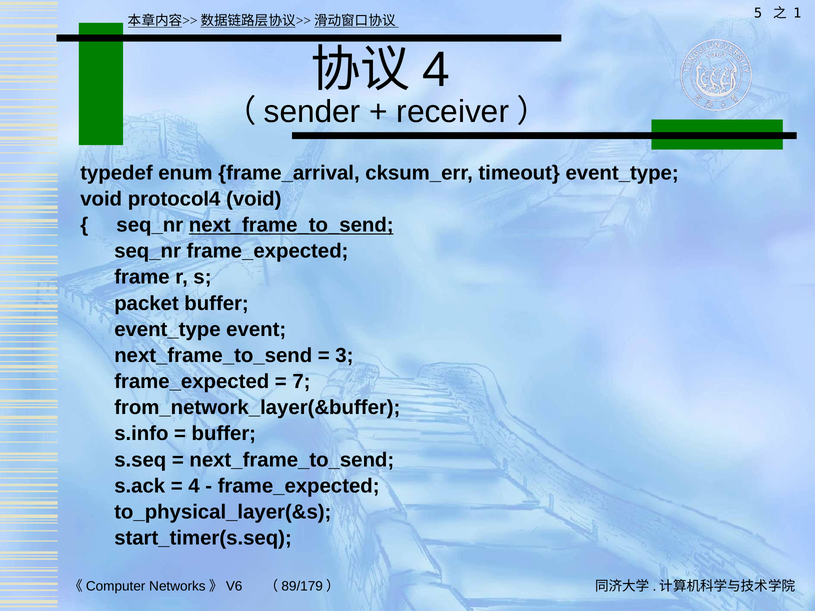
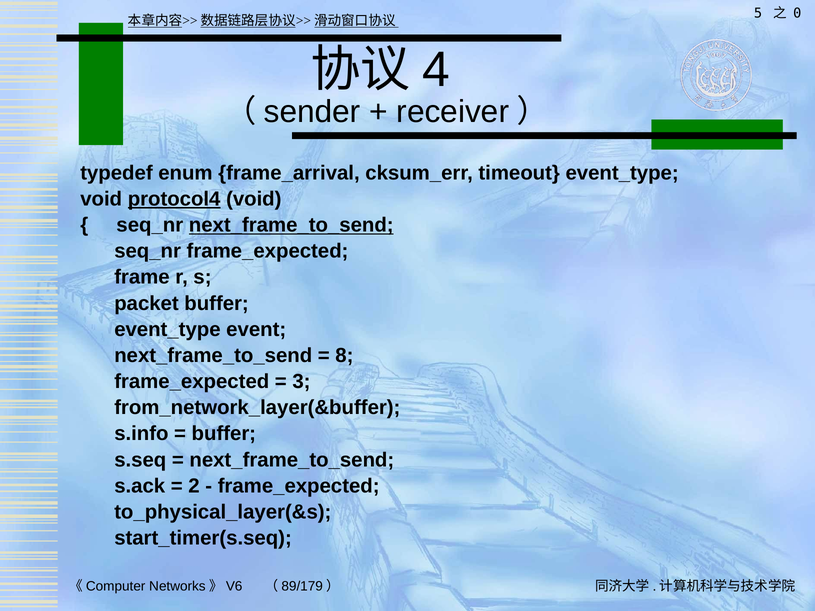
1: 1 -> 0
protocol4 underline: none -> present
3: 3 -> 8
7: 7 -> 3
4 at (194, 486): 4 -> 2
